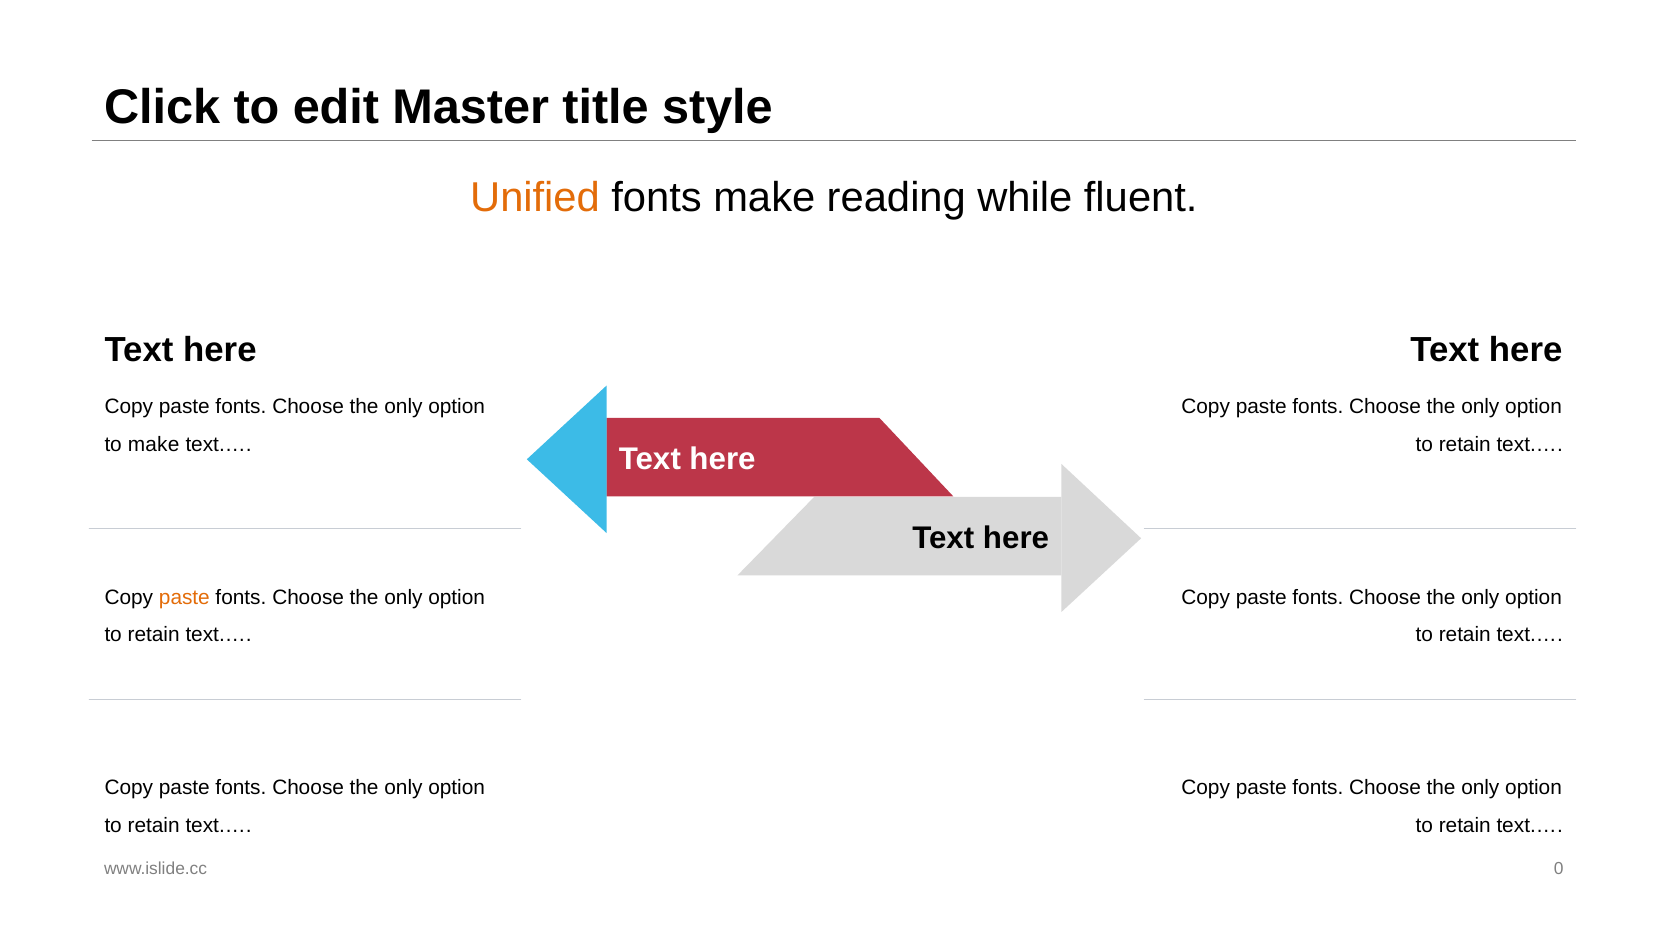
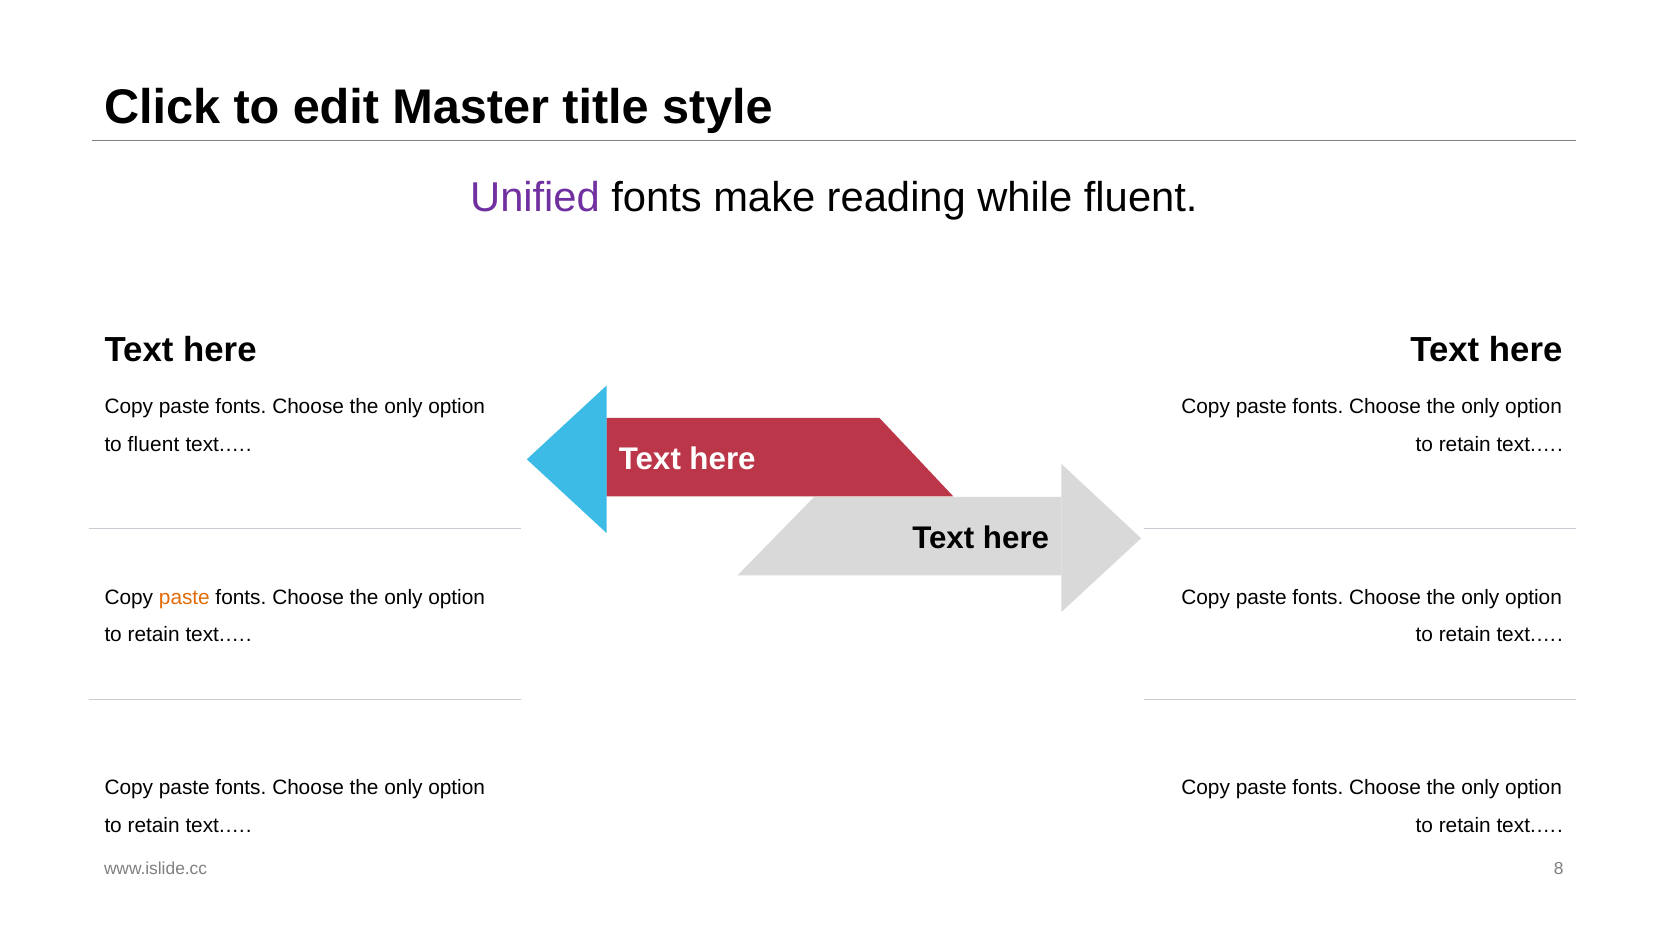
Unified colour: orange -> purple
to make: make -> fluent
0: 0 -> 8
